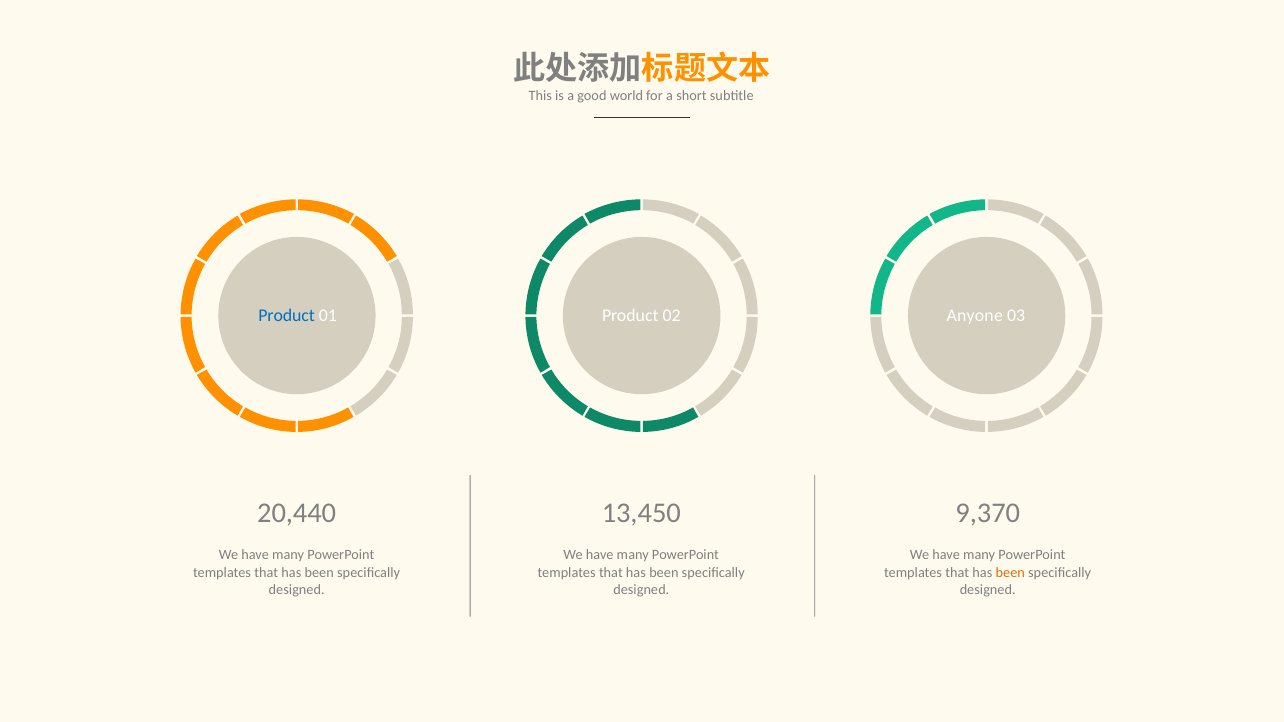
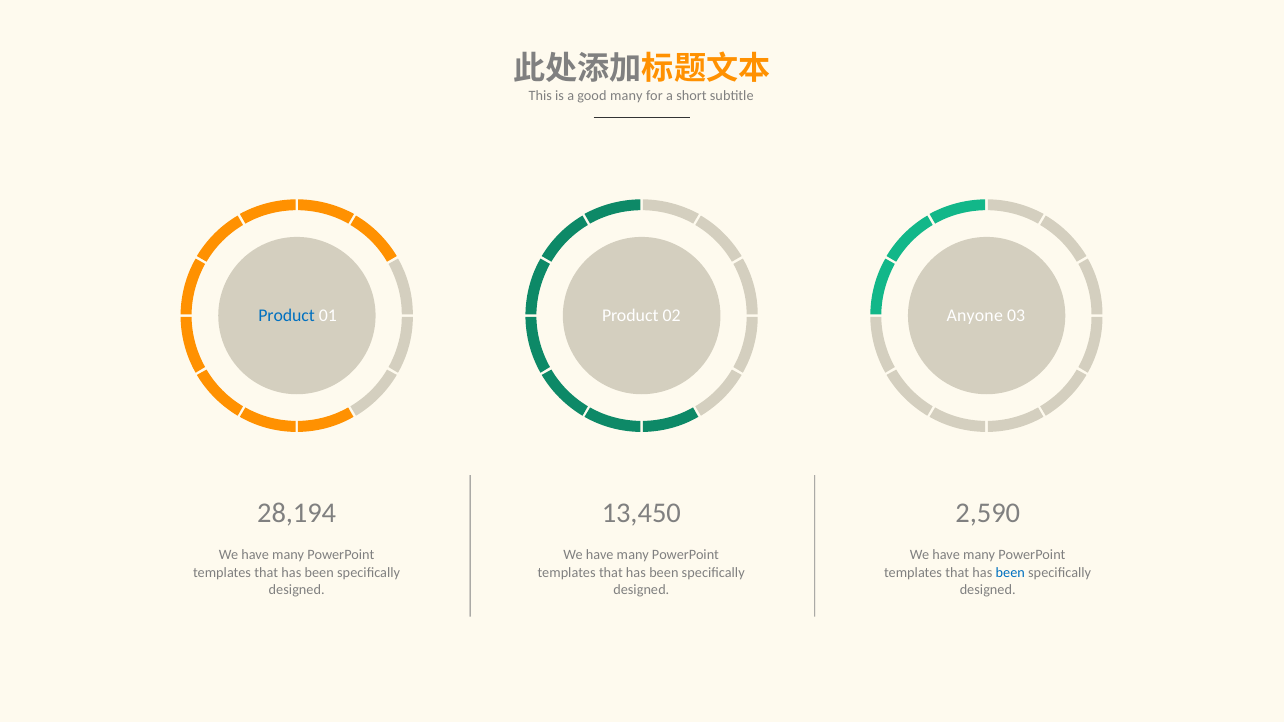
good world: world -> many
20,440: 20,440 -> 28,194
9,370: 9,370 -> 2,590
been at (1010, 573) colour: orange -> blue
